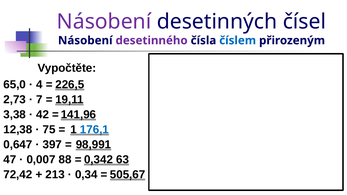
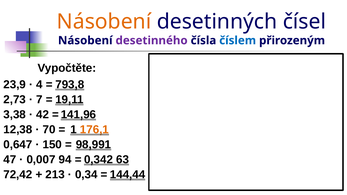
Násobení at (104, 22) colour: purple -> orange
65,0: 65,0 -> 23,9
226,5: 226,5 -> 793,8
75: 75 -> 70
176,1 colour: blue -> orange
397: 397 -> 150
88: 88 -> 94
505,67: 505,67 -> 144,44
